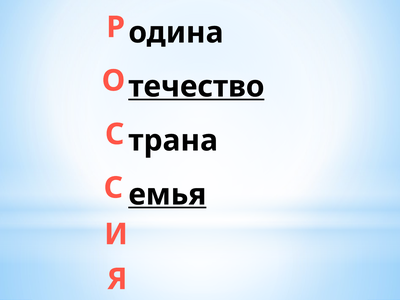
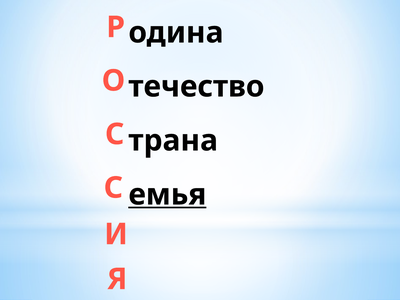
течество underline: present -> none
